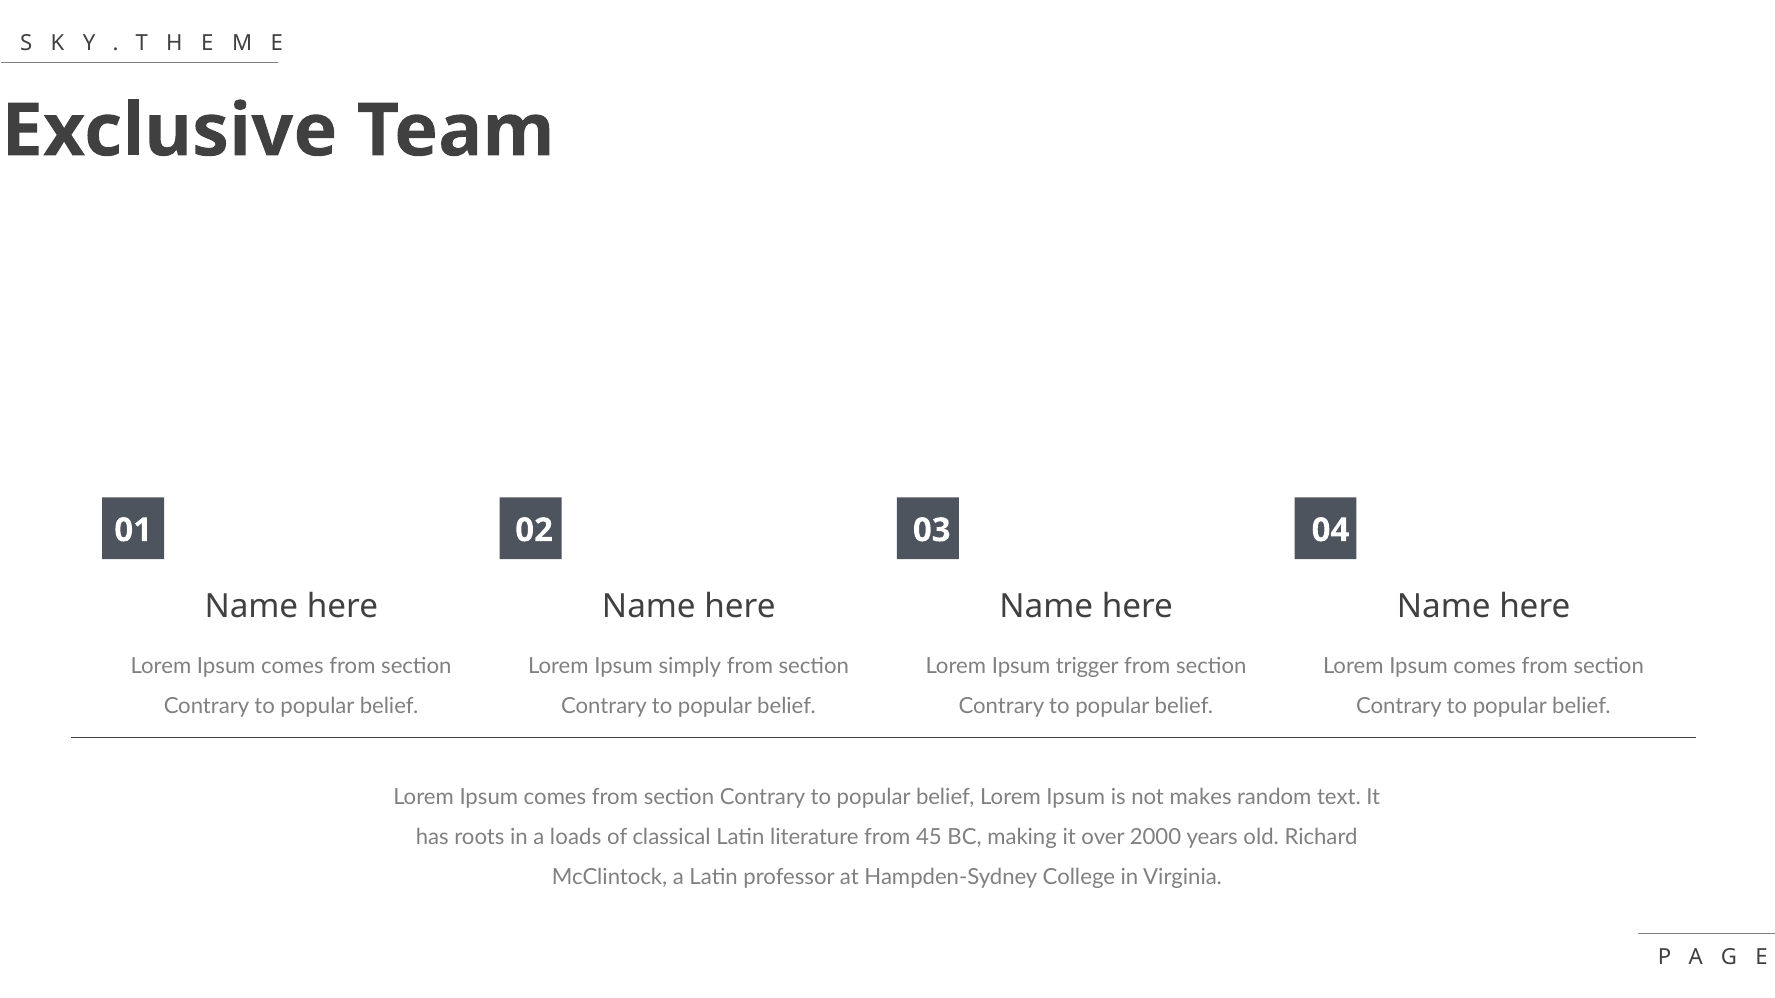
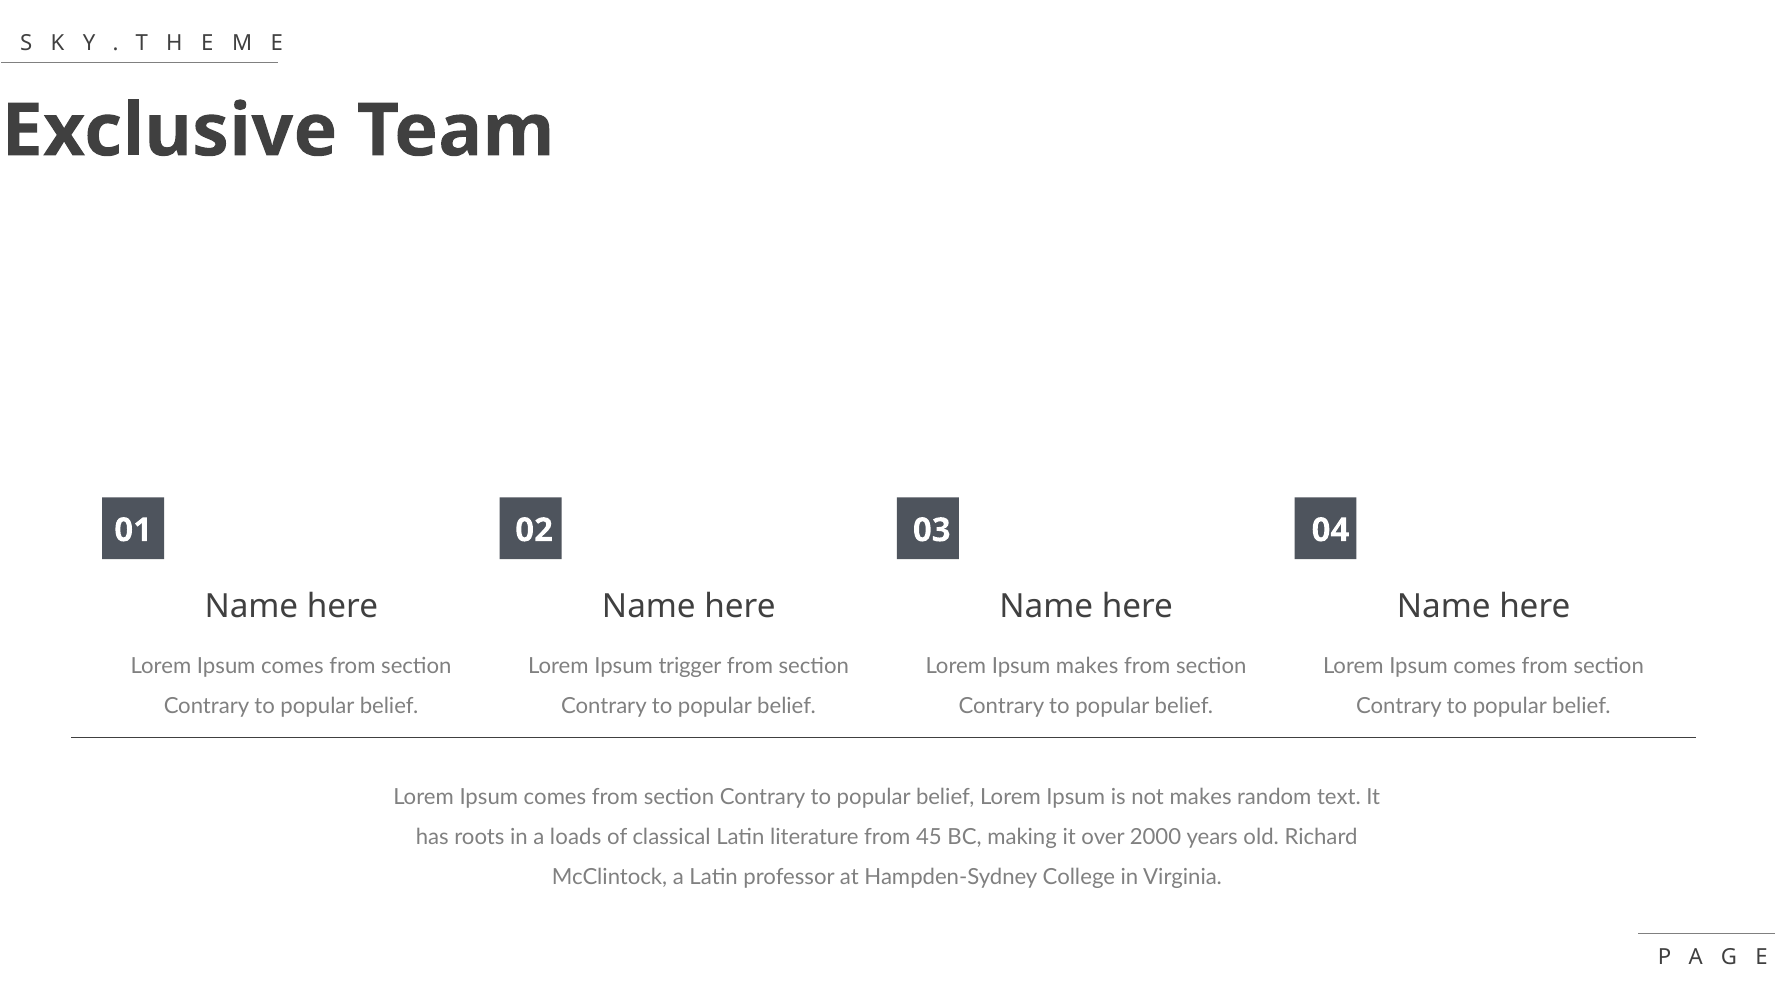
simply: simply -> trigger
Ipsum trigger: trigger -> makes
